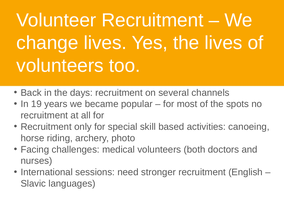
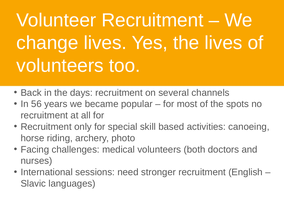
19: 19 -> 56
